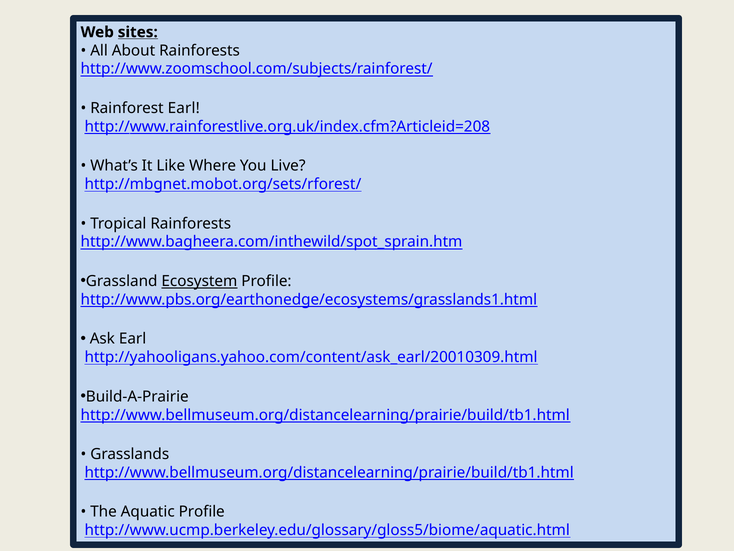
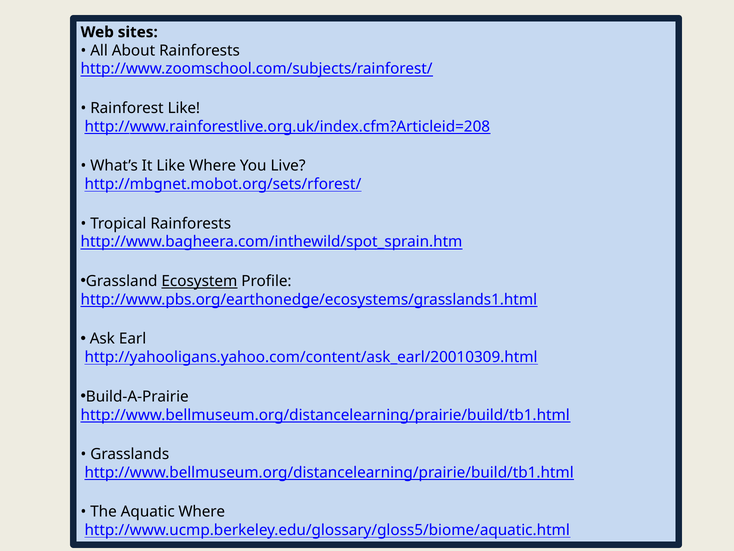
sites underline: present -> none
Rainforest Earl: Earl -> Like
Aquatic Profile: Profile -> Where
